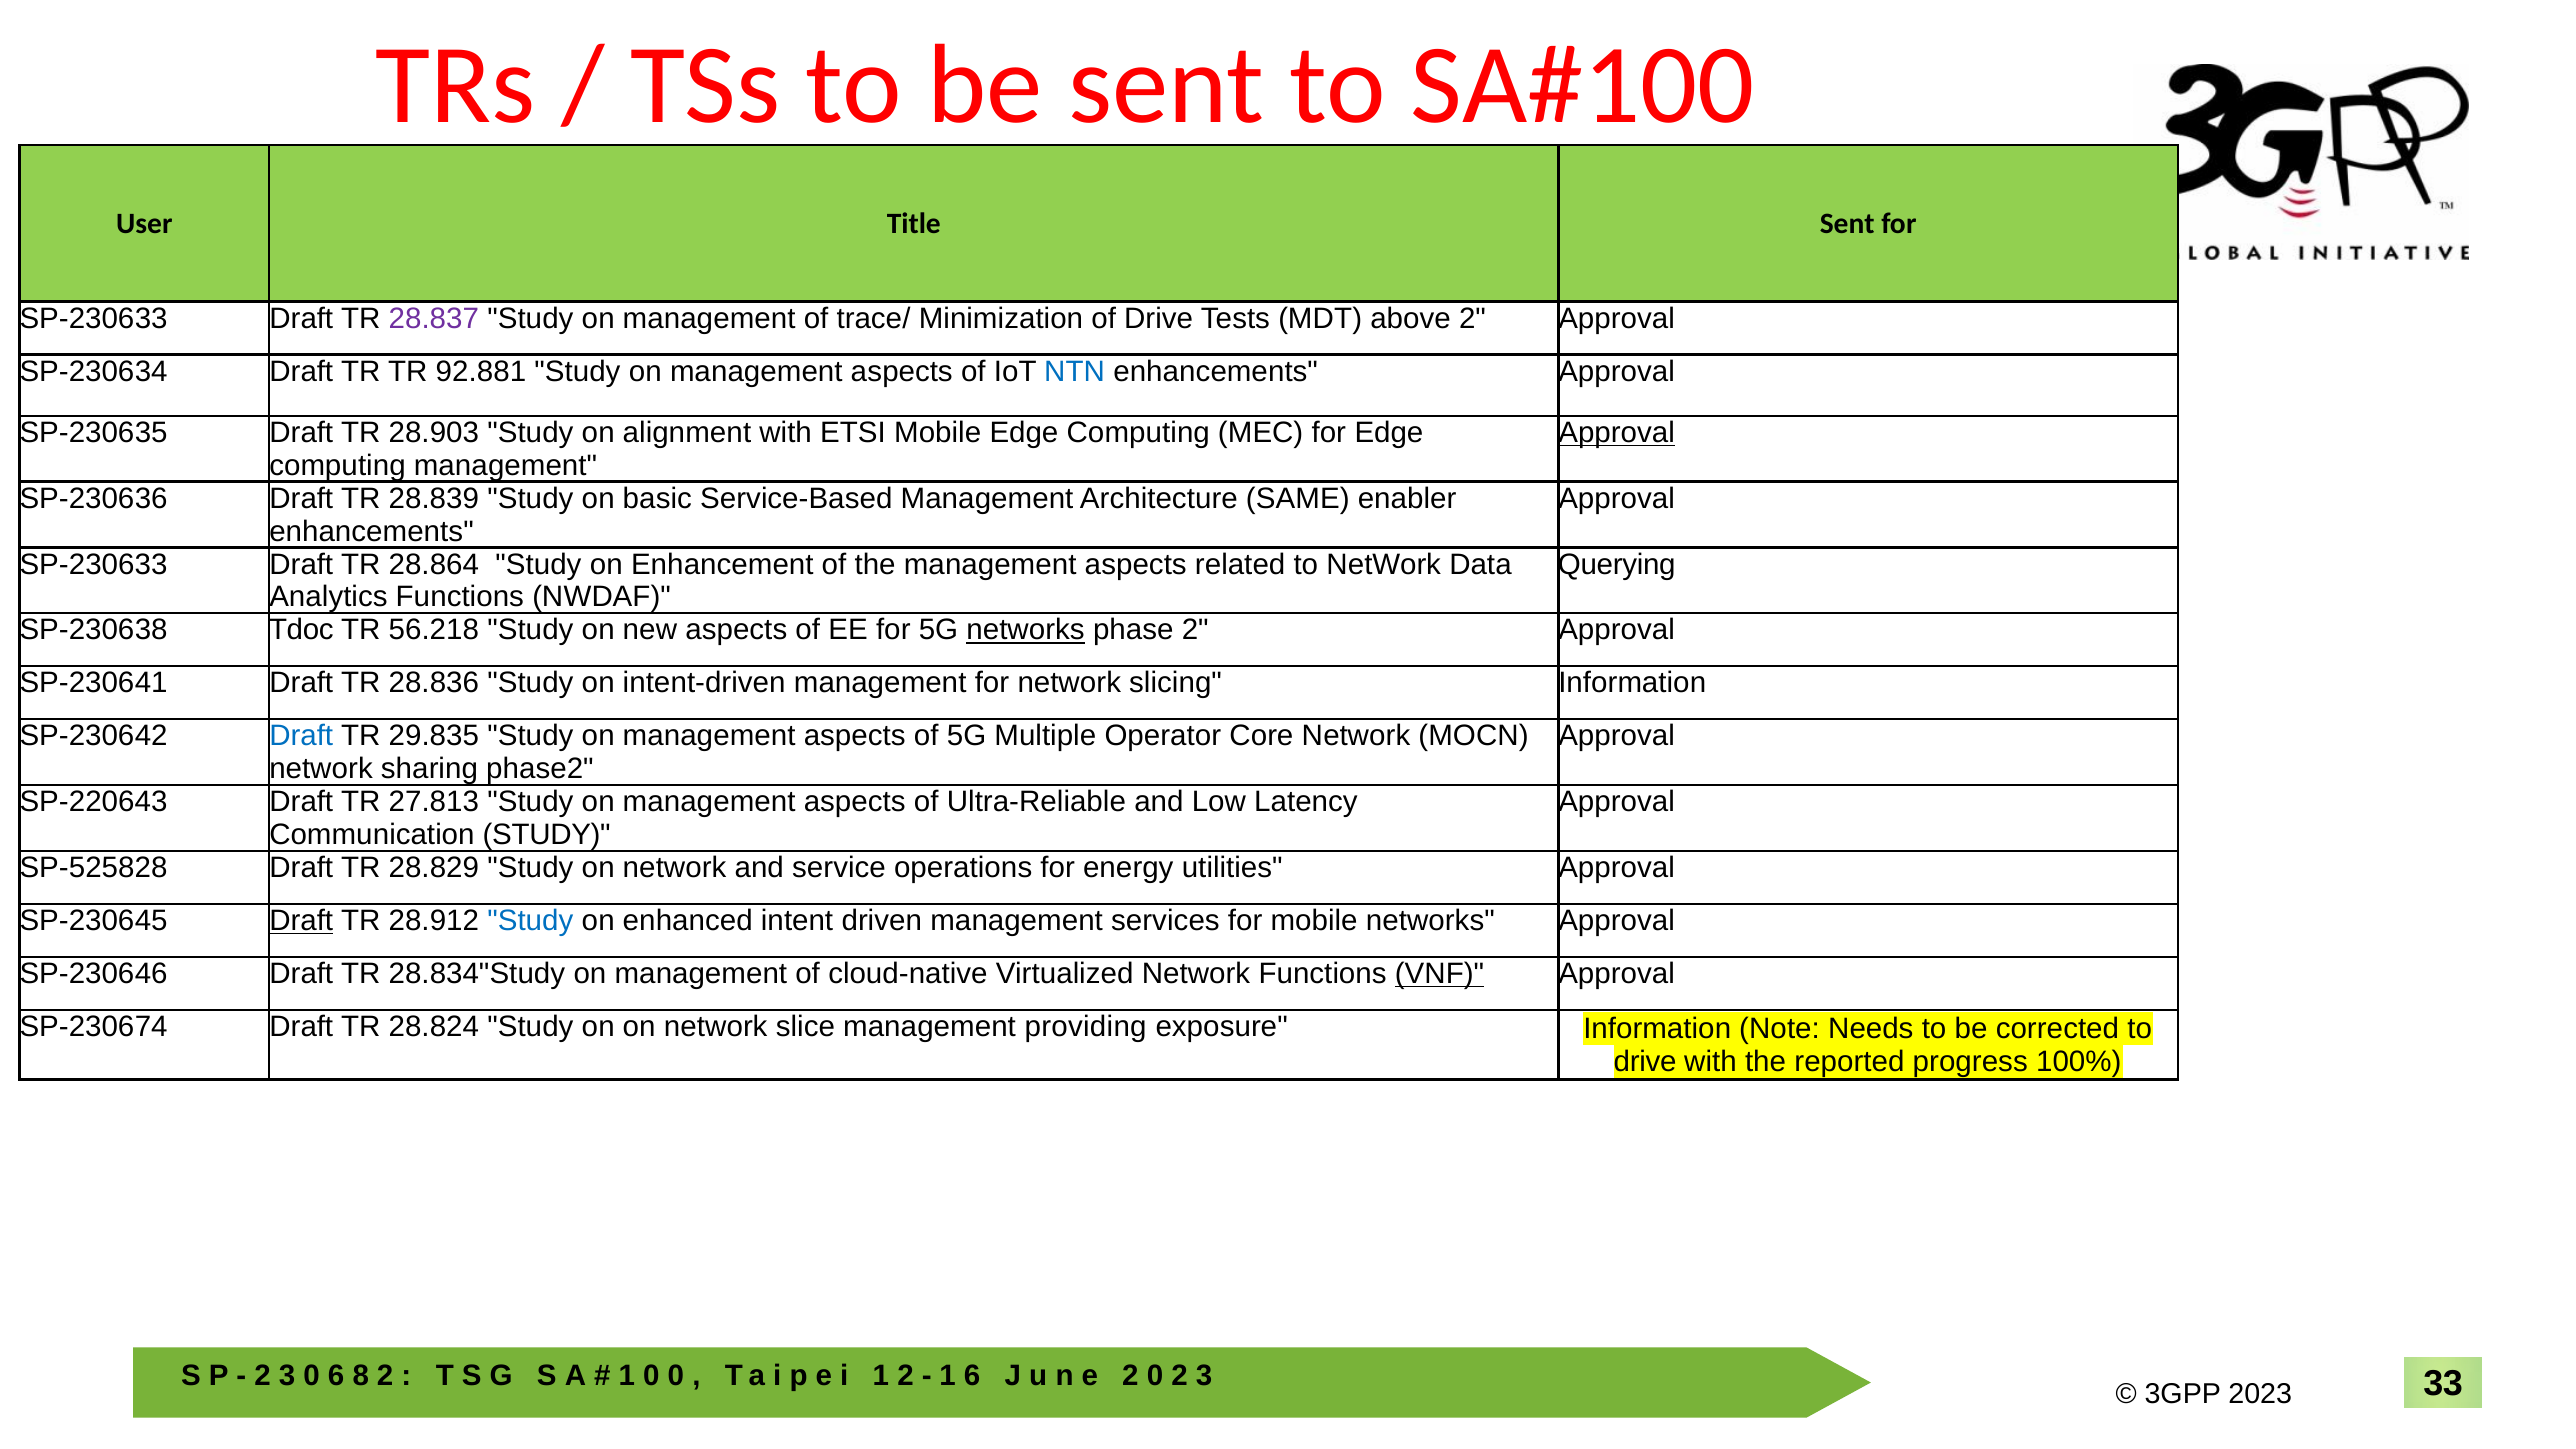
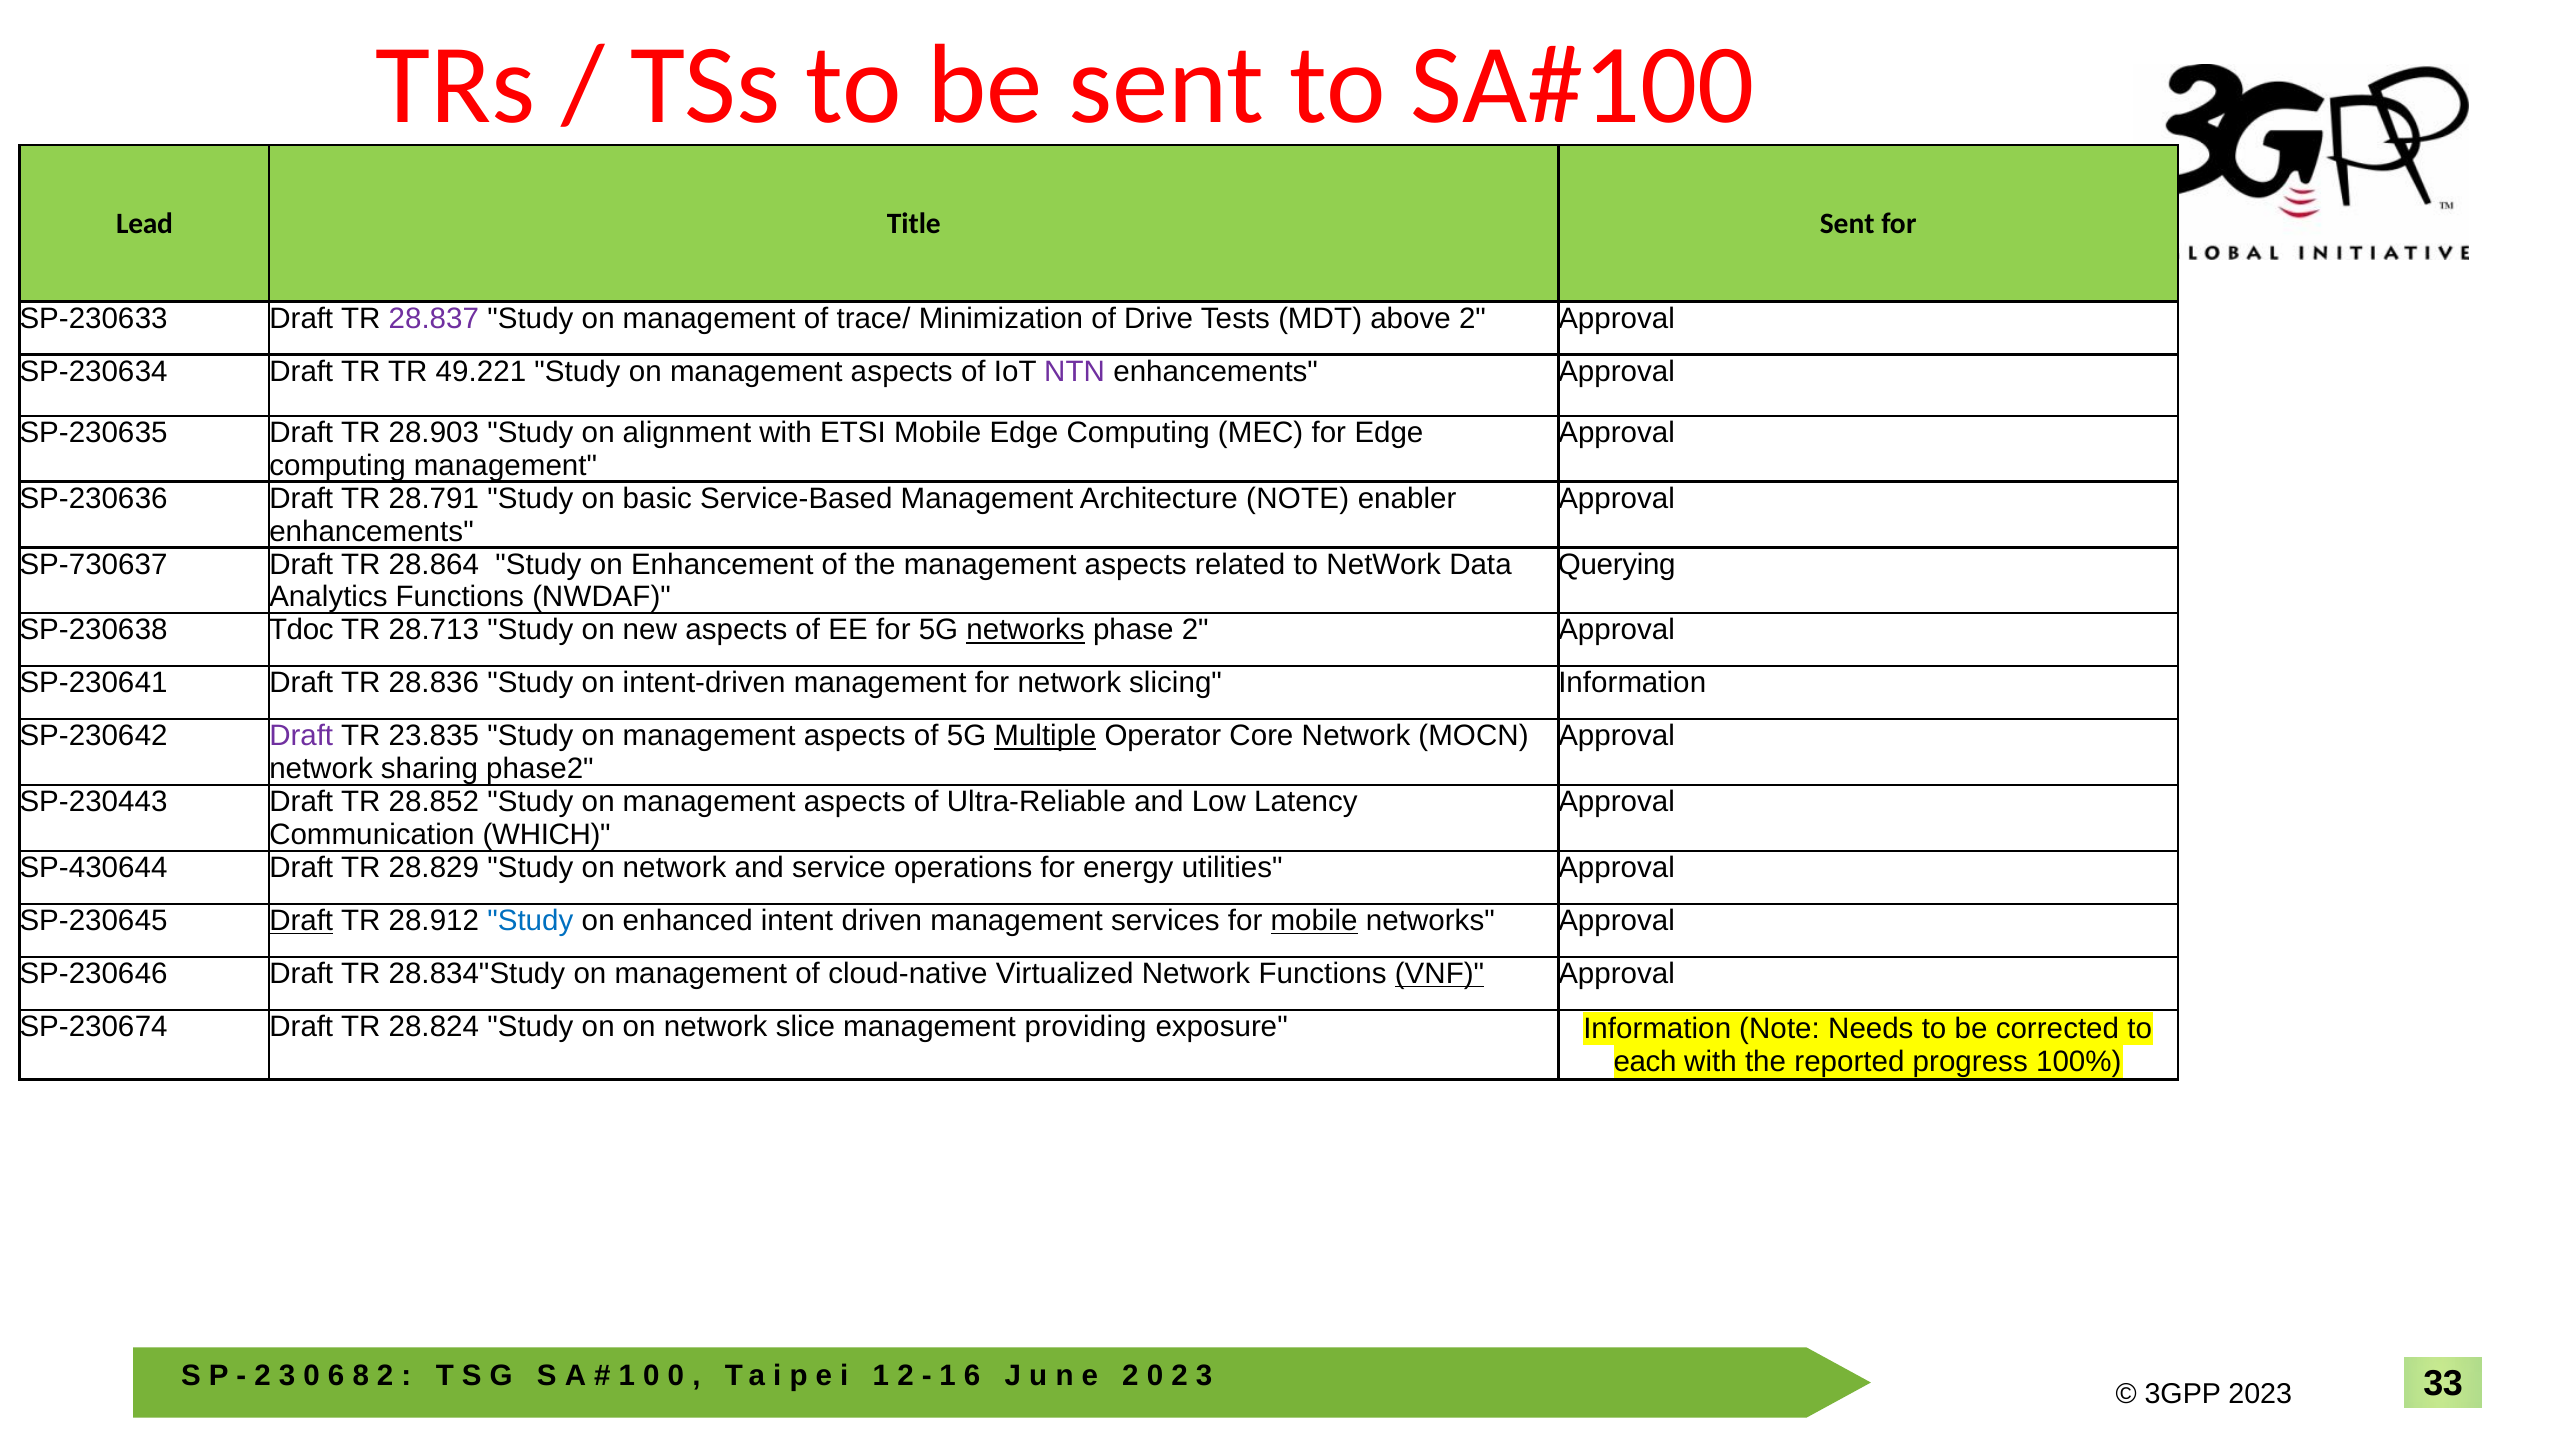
User: User -> Lead
92.881: 92.881 -> 49.221
NTN colour: blue -> purple
Approval at (1617, 433) underline: present -> none
28.839: 28.839 -> 28.791
Architecture SAME: SAME -> NOTE
SP-230633 at (94, 564): SP-230633 -> SP-730637
56.218: 56.218 -> 28.713
Draft at (301, 736) colour: blue -> purple
29.835: 29.835 -> 23.835
Multiple underline: none -> present
SP-220643: SP-220643 -> SP-230443
27.813: 27.813 -> 28.852
Communication STUDY: STUDY -> WHICH
SP-525828: SP-525828 -> SP-430644
mobile at (1314, 921) underline: none -> present
drive at (1645, 1062): drive -> each
